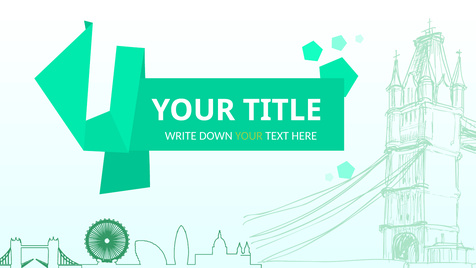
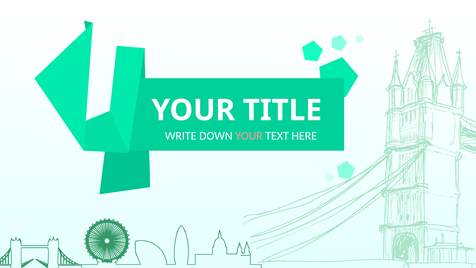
YOUR at (249, 136) colour: light green -> pink
